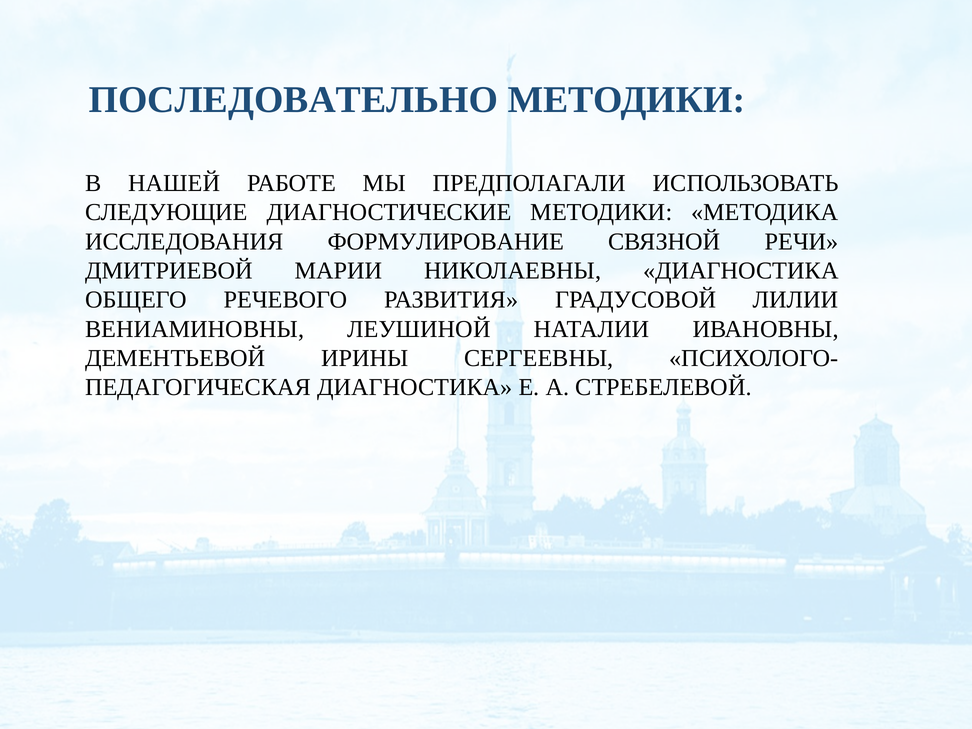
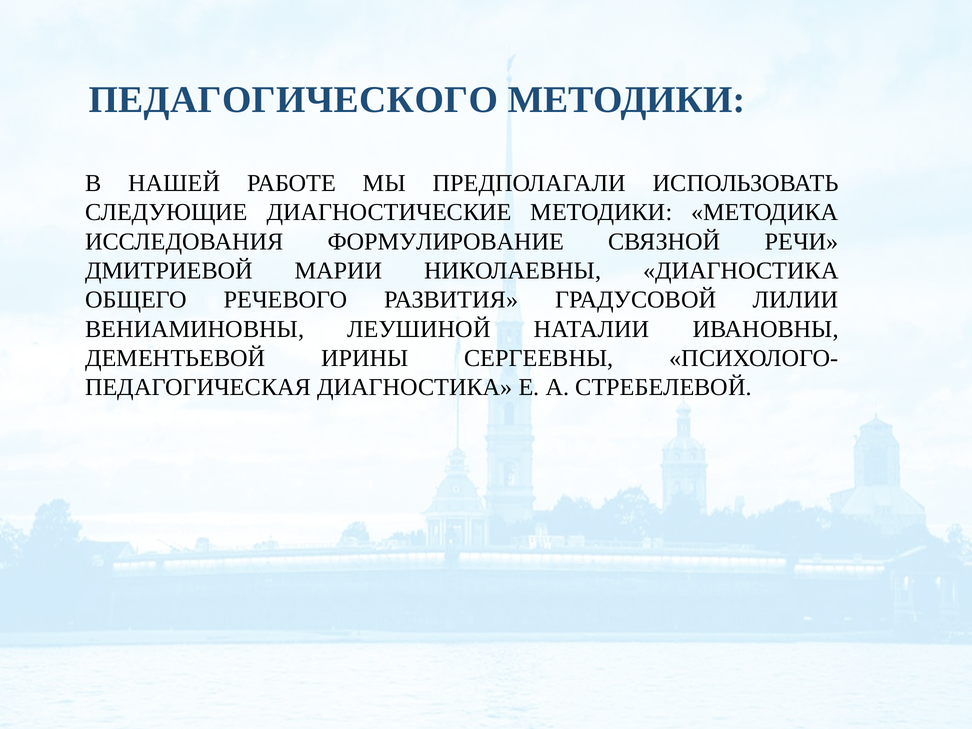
ПОСЛЕДОВАТЕЛЬНО: ПОСЛЕДОВАТЕЛЬНО -> ПЕДАГОГИЧЕСКОГО
